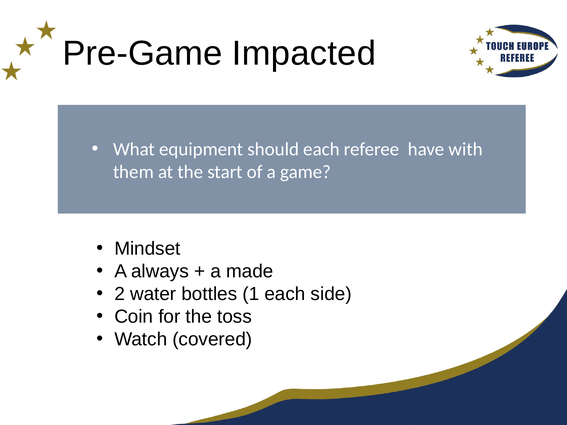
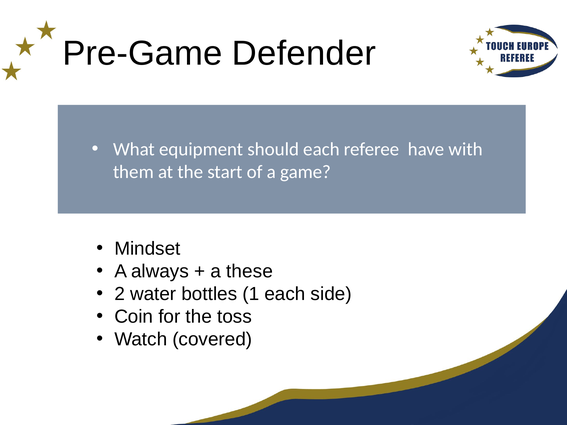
Impacted: Impacted -> Defender
made: made -> these
